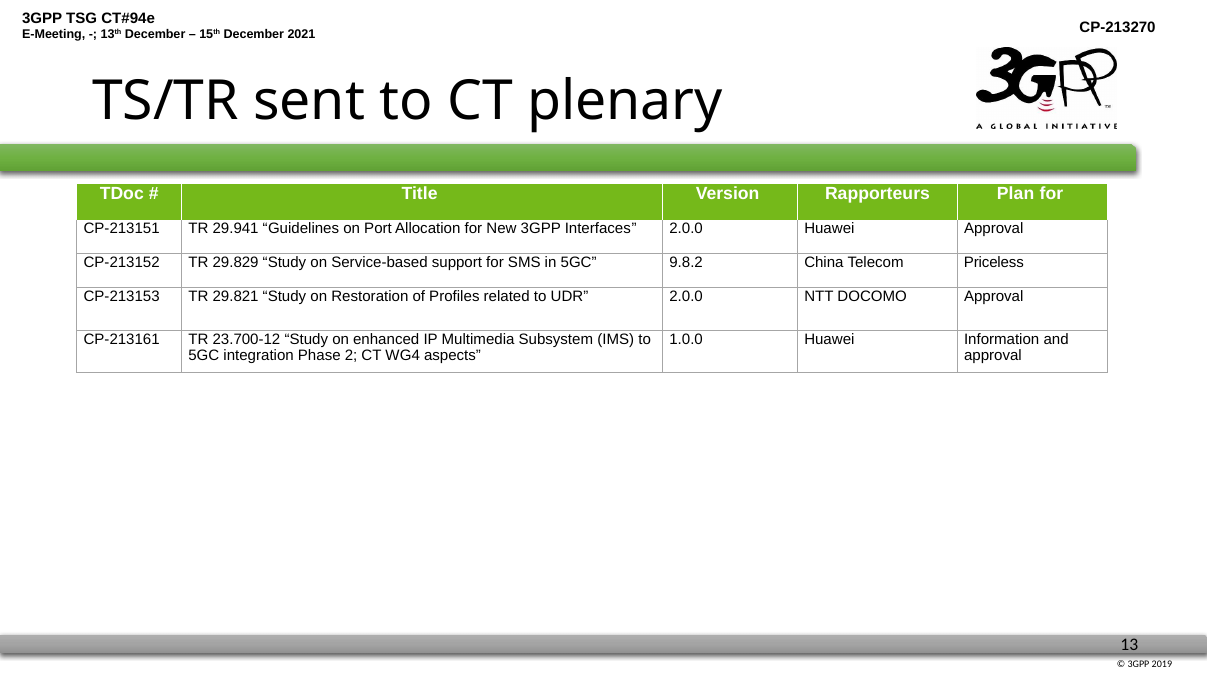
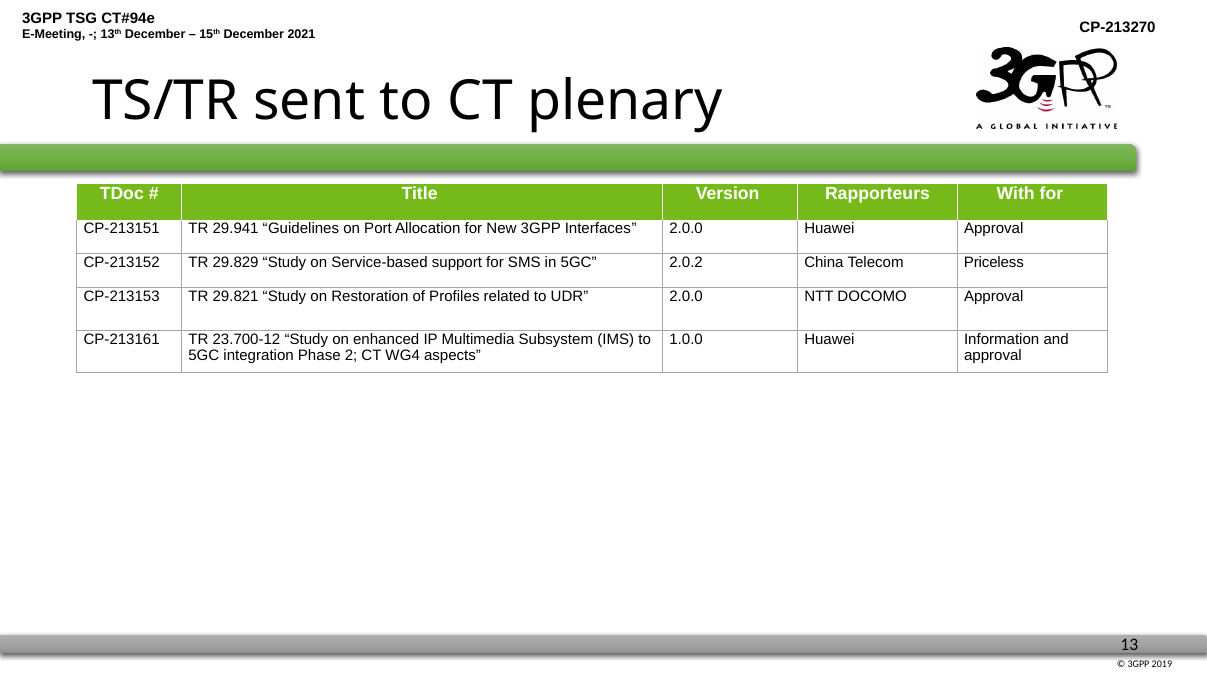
Plan: Plan -> With
9.8.2: 9.8.2 -> 2.0.2
